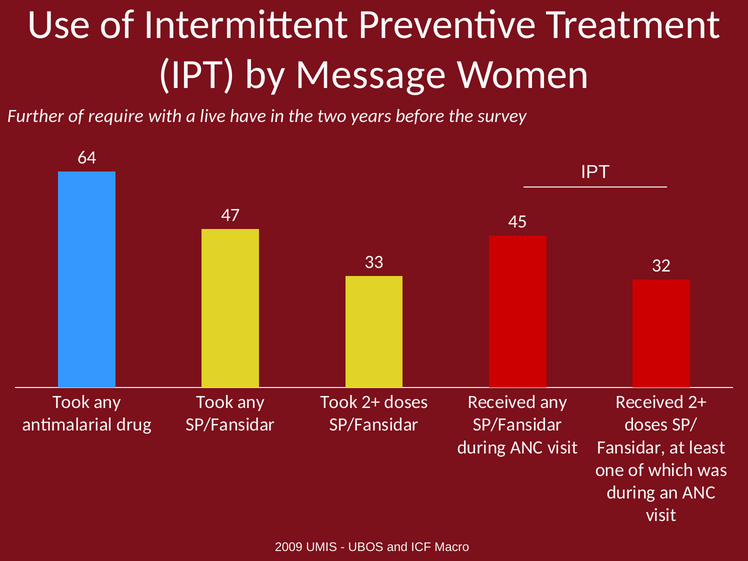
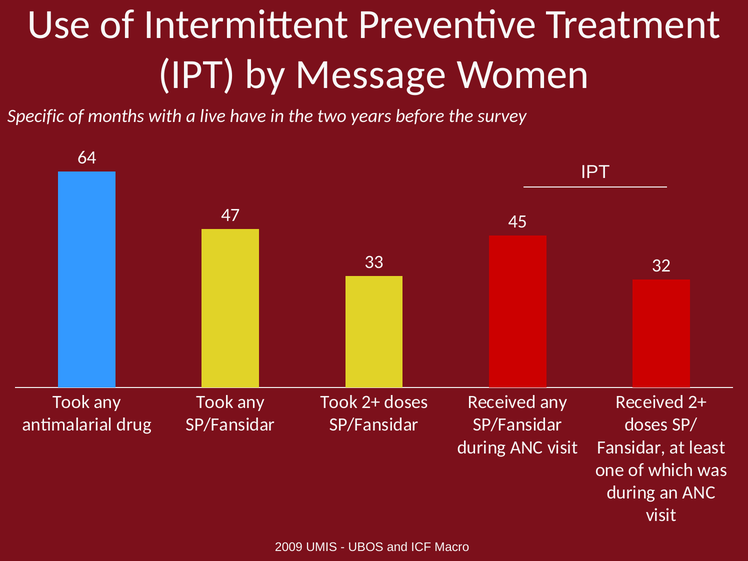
Further: Further -> Specific
require: require -> months
